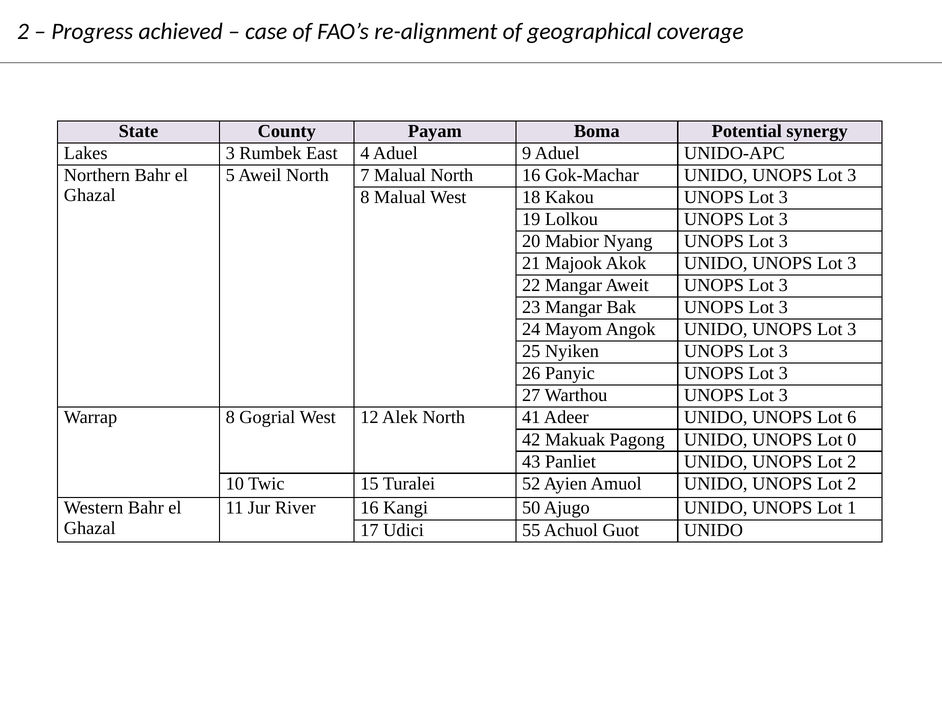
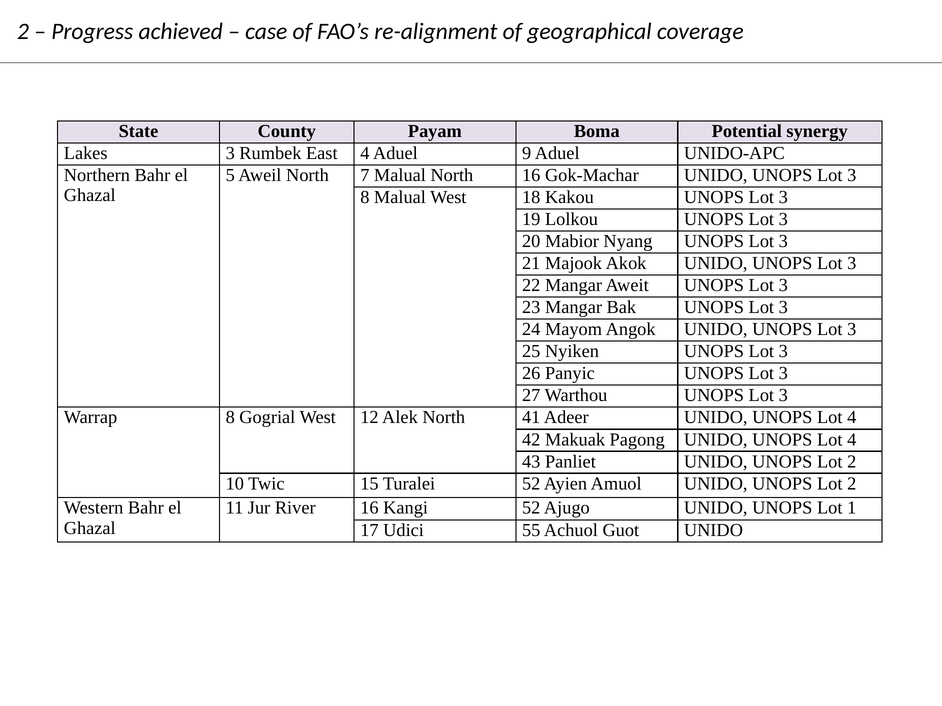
6 at (852, 418): 6 -> 4
0 at (852, 440): 0 -> 4
Kangi 50: 50 -> 52
